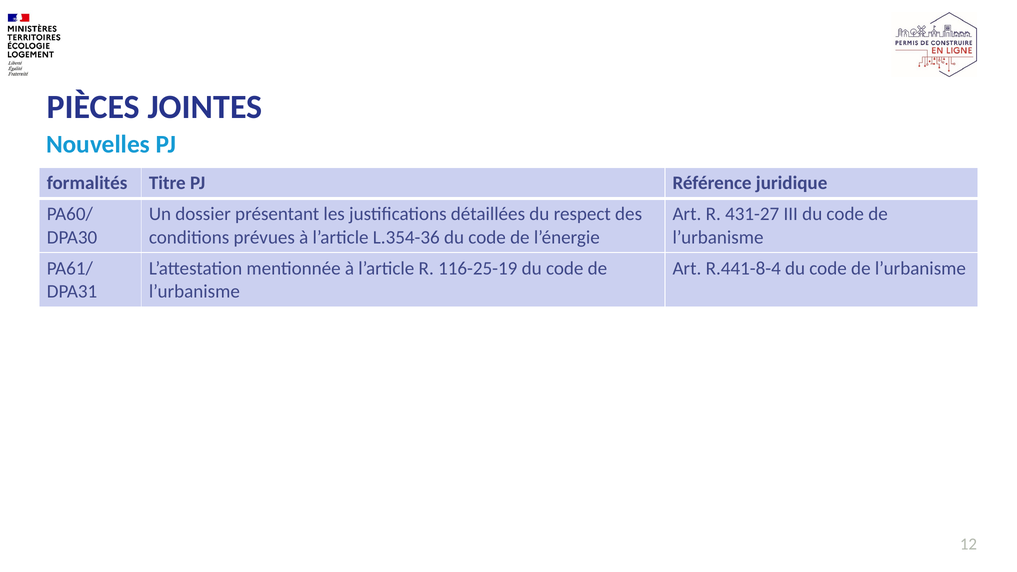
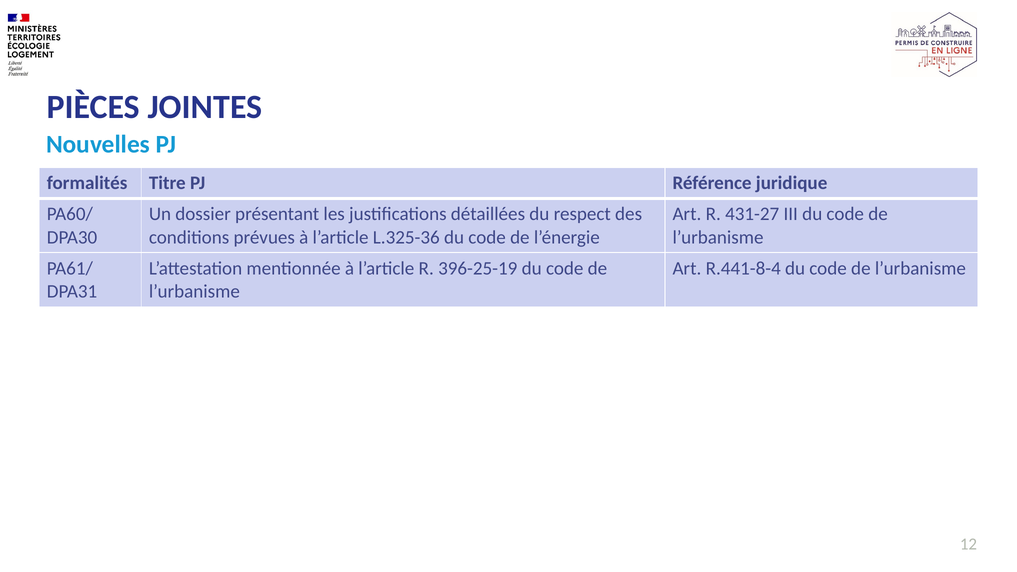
L.354-36: L.354-36 -> L.325-36
116-25-19: 116-25-19 -> 396-25-19
